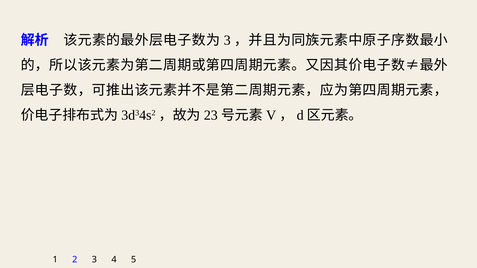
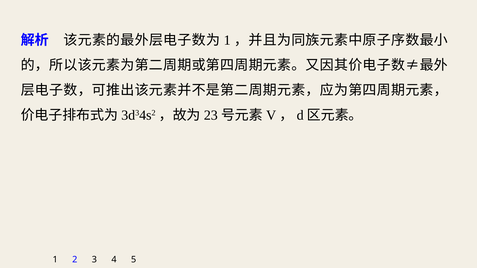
3 at (227, 40): 3 -> 1
